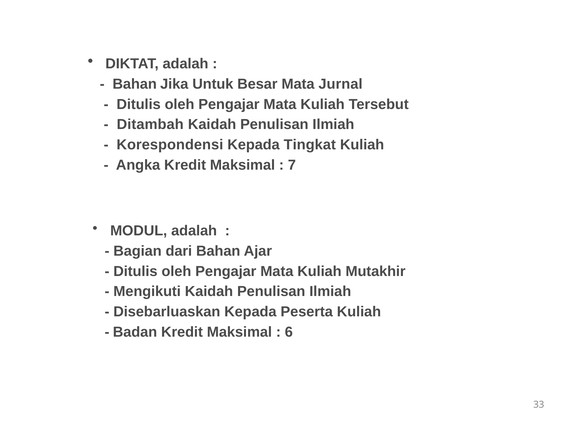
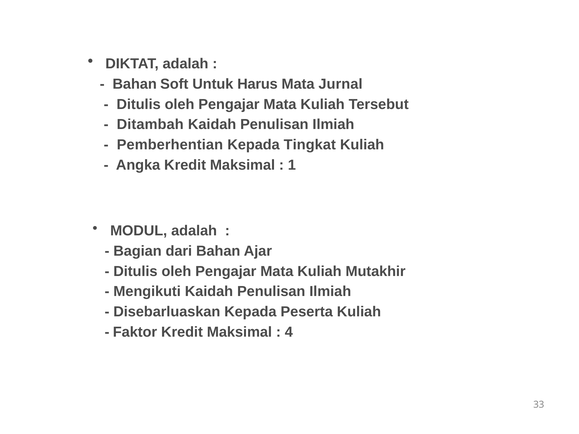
Jika: Jika -> Soft
Besar: Besar -> Harus
Korespondensi: Korespondensi -> Pemberhentian
7: 7 -> 1
Badan: Badan -> Faktor
6: 6 -> 4
